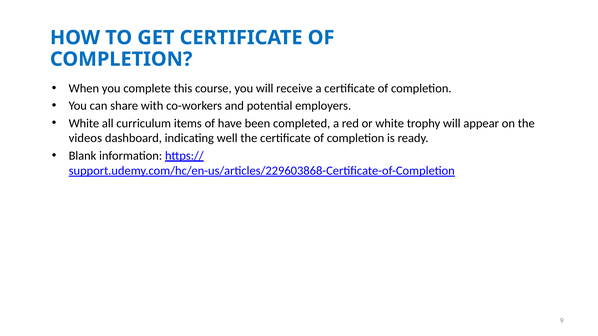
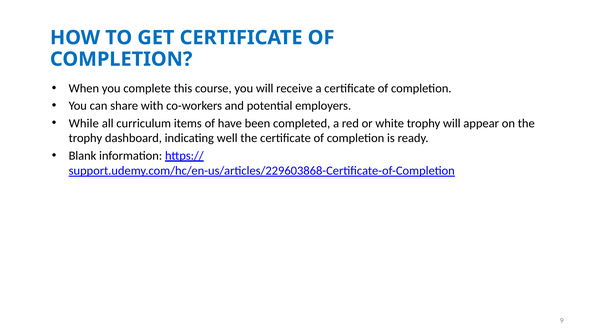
White at (84, 123): White -> While
videos at (85, 138): videos -> trophy
